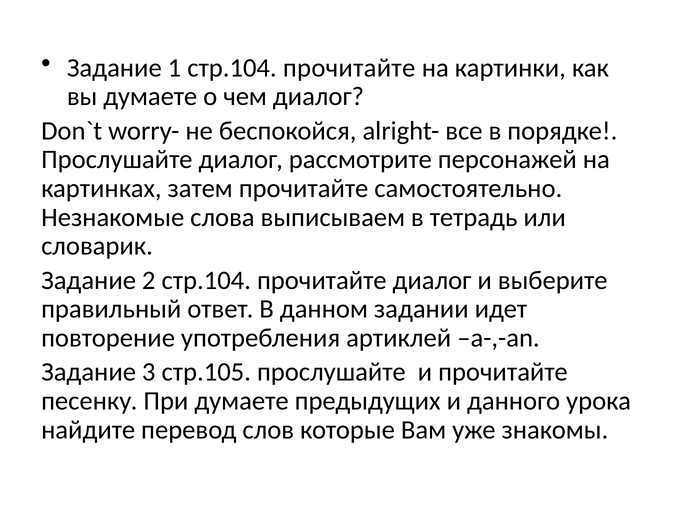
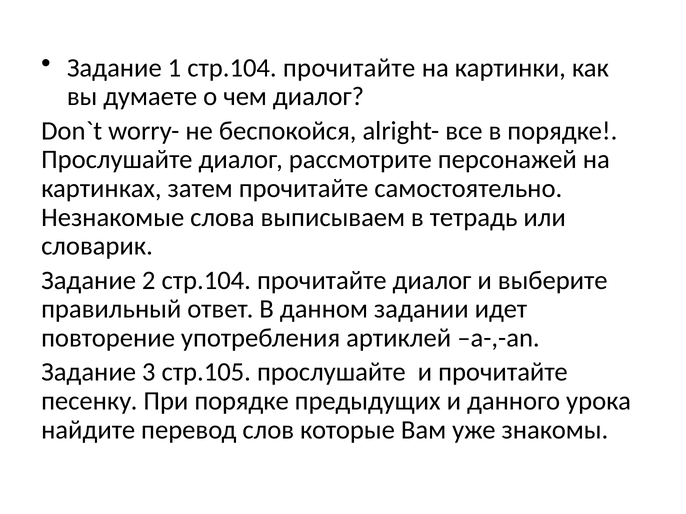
При думаете: думаете -> порядке
